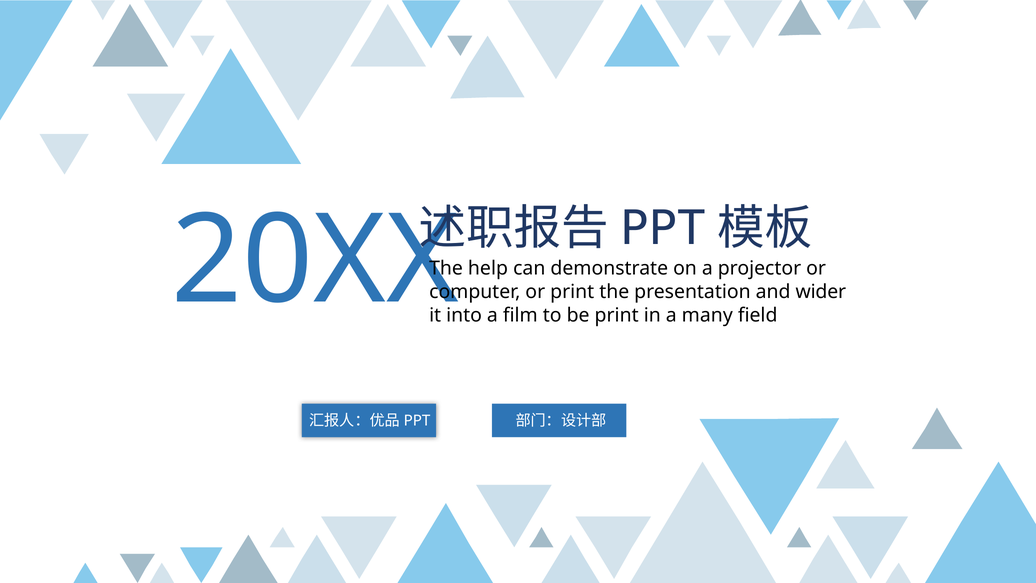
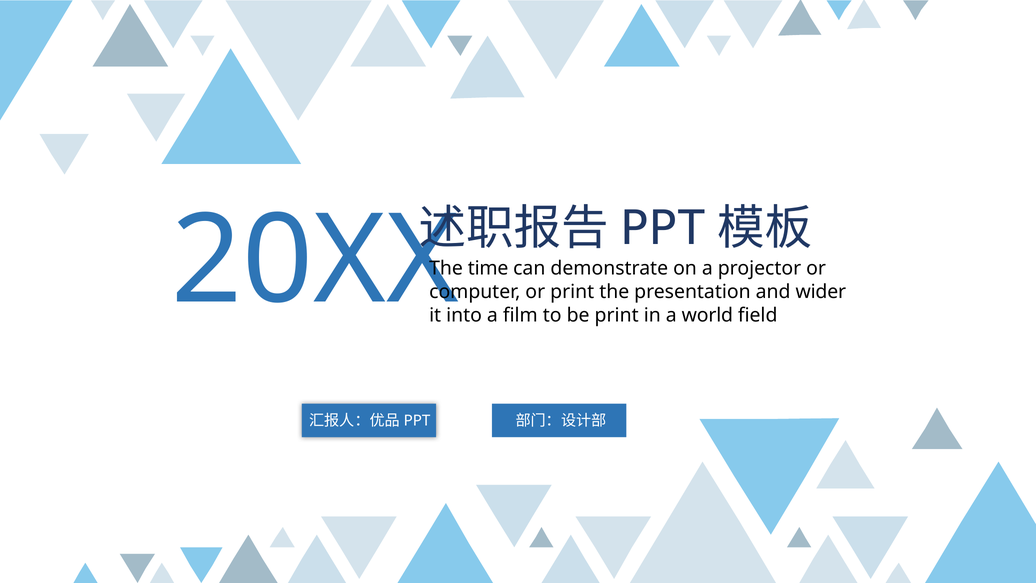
help: help -> time
many: many -> world
